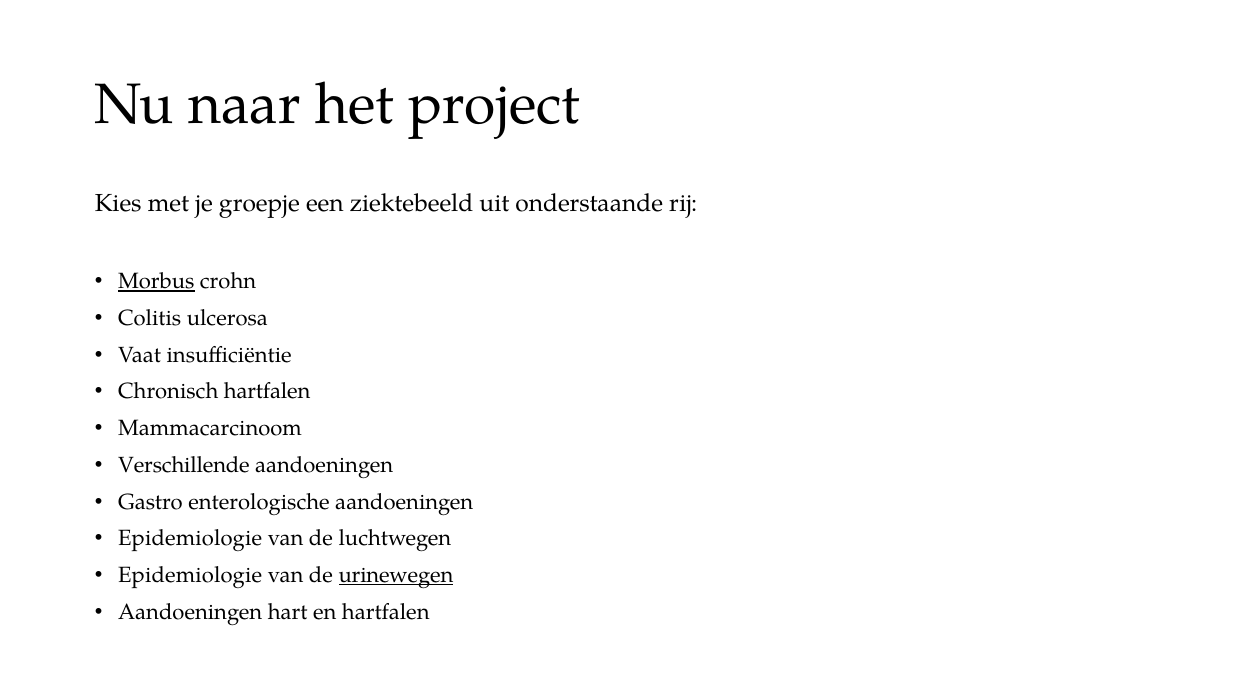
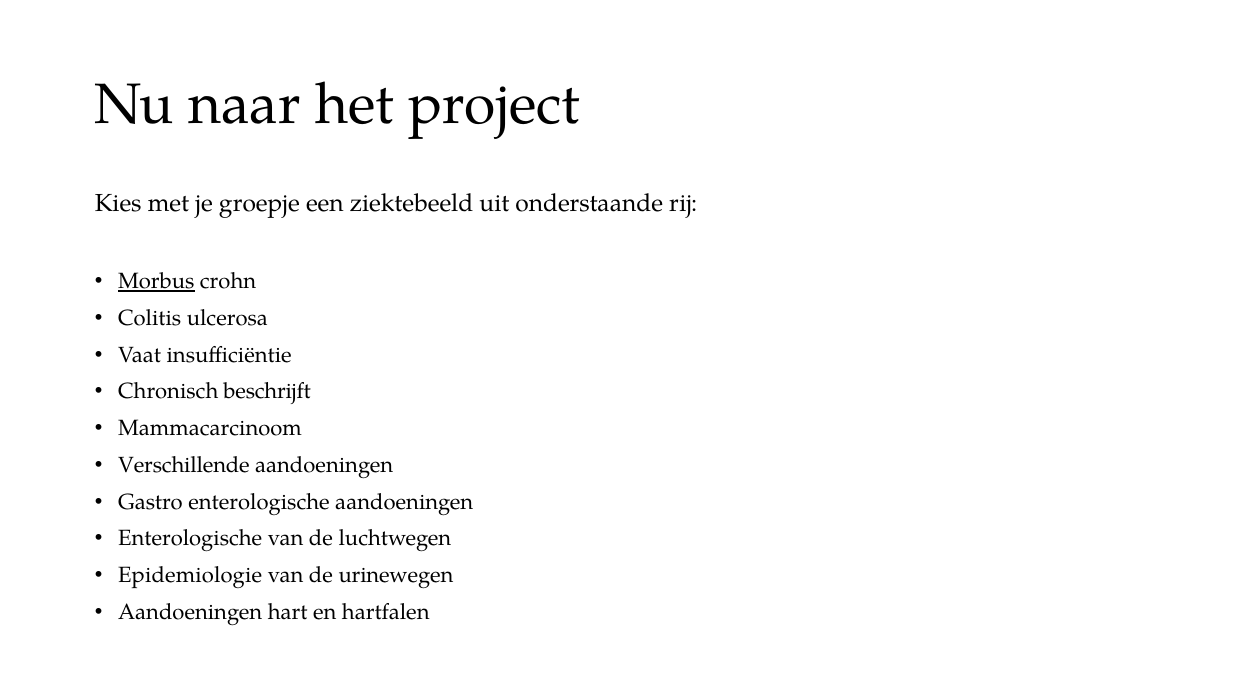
Chronisch hartfalen: hartfalen -> beschrijft
Epidemiologie at (190, 539): Epidemiologie -> Enterologische
urinewegen underline: present -> none
